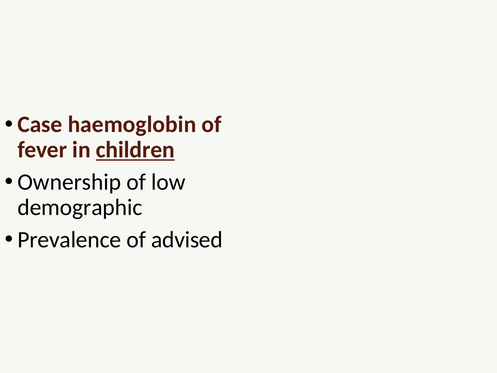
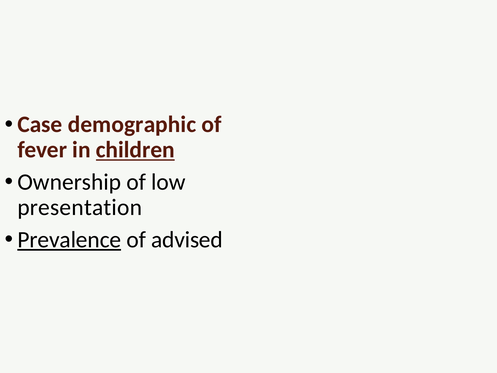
haemoglobin: haemoglobin -> demographic
demographic: demographic -> presentation
Prevalence underline: none -> present
